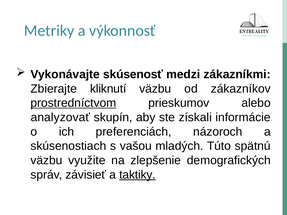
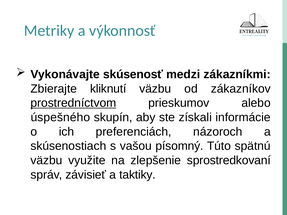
analyzovať: analyzovať -> úspešného
mladých: mladých -> písomný
demografických: demografických -> sprostredkovaní
taktiky underline: present -> none
